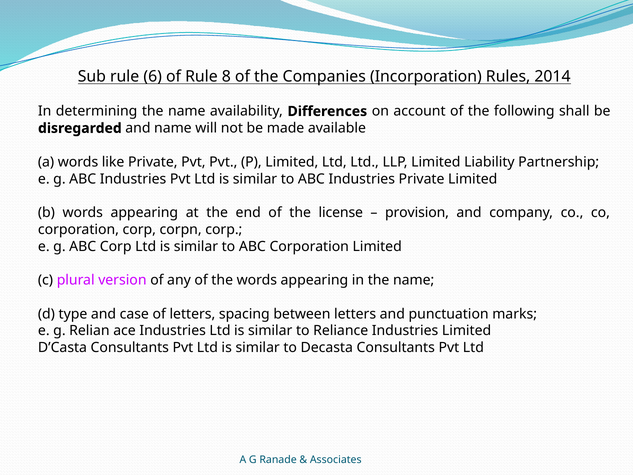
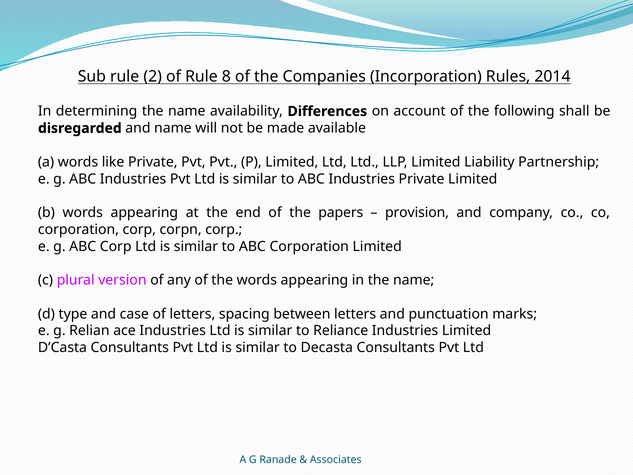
6: 6 -> 2
license: license -> papers
